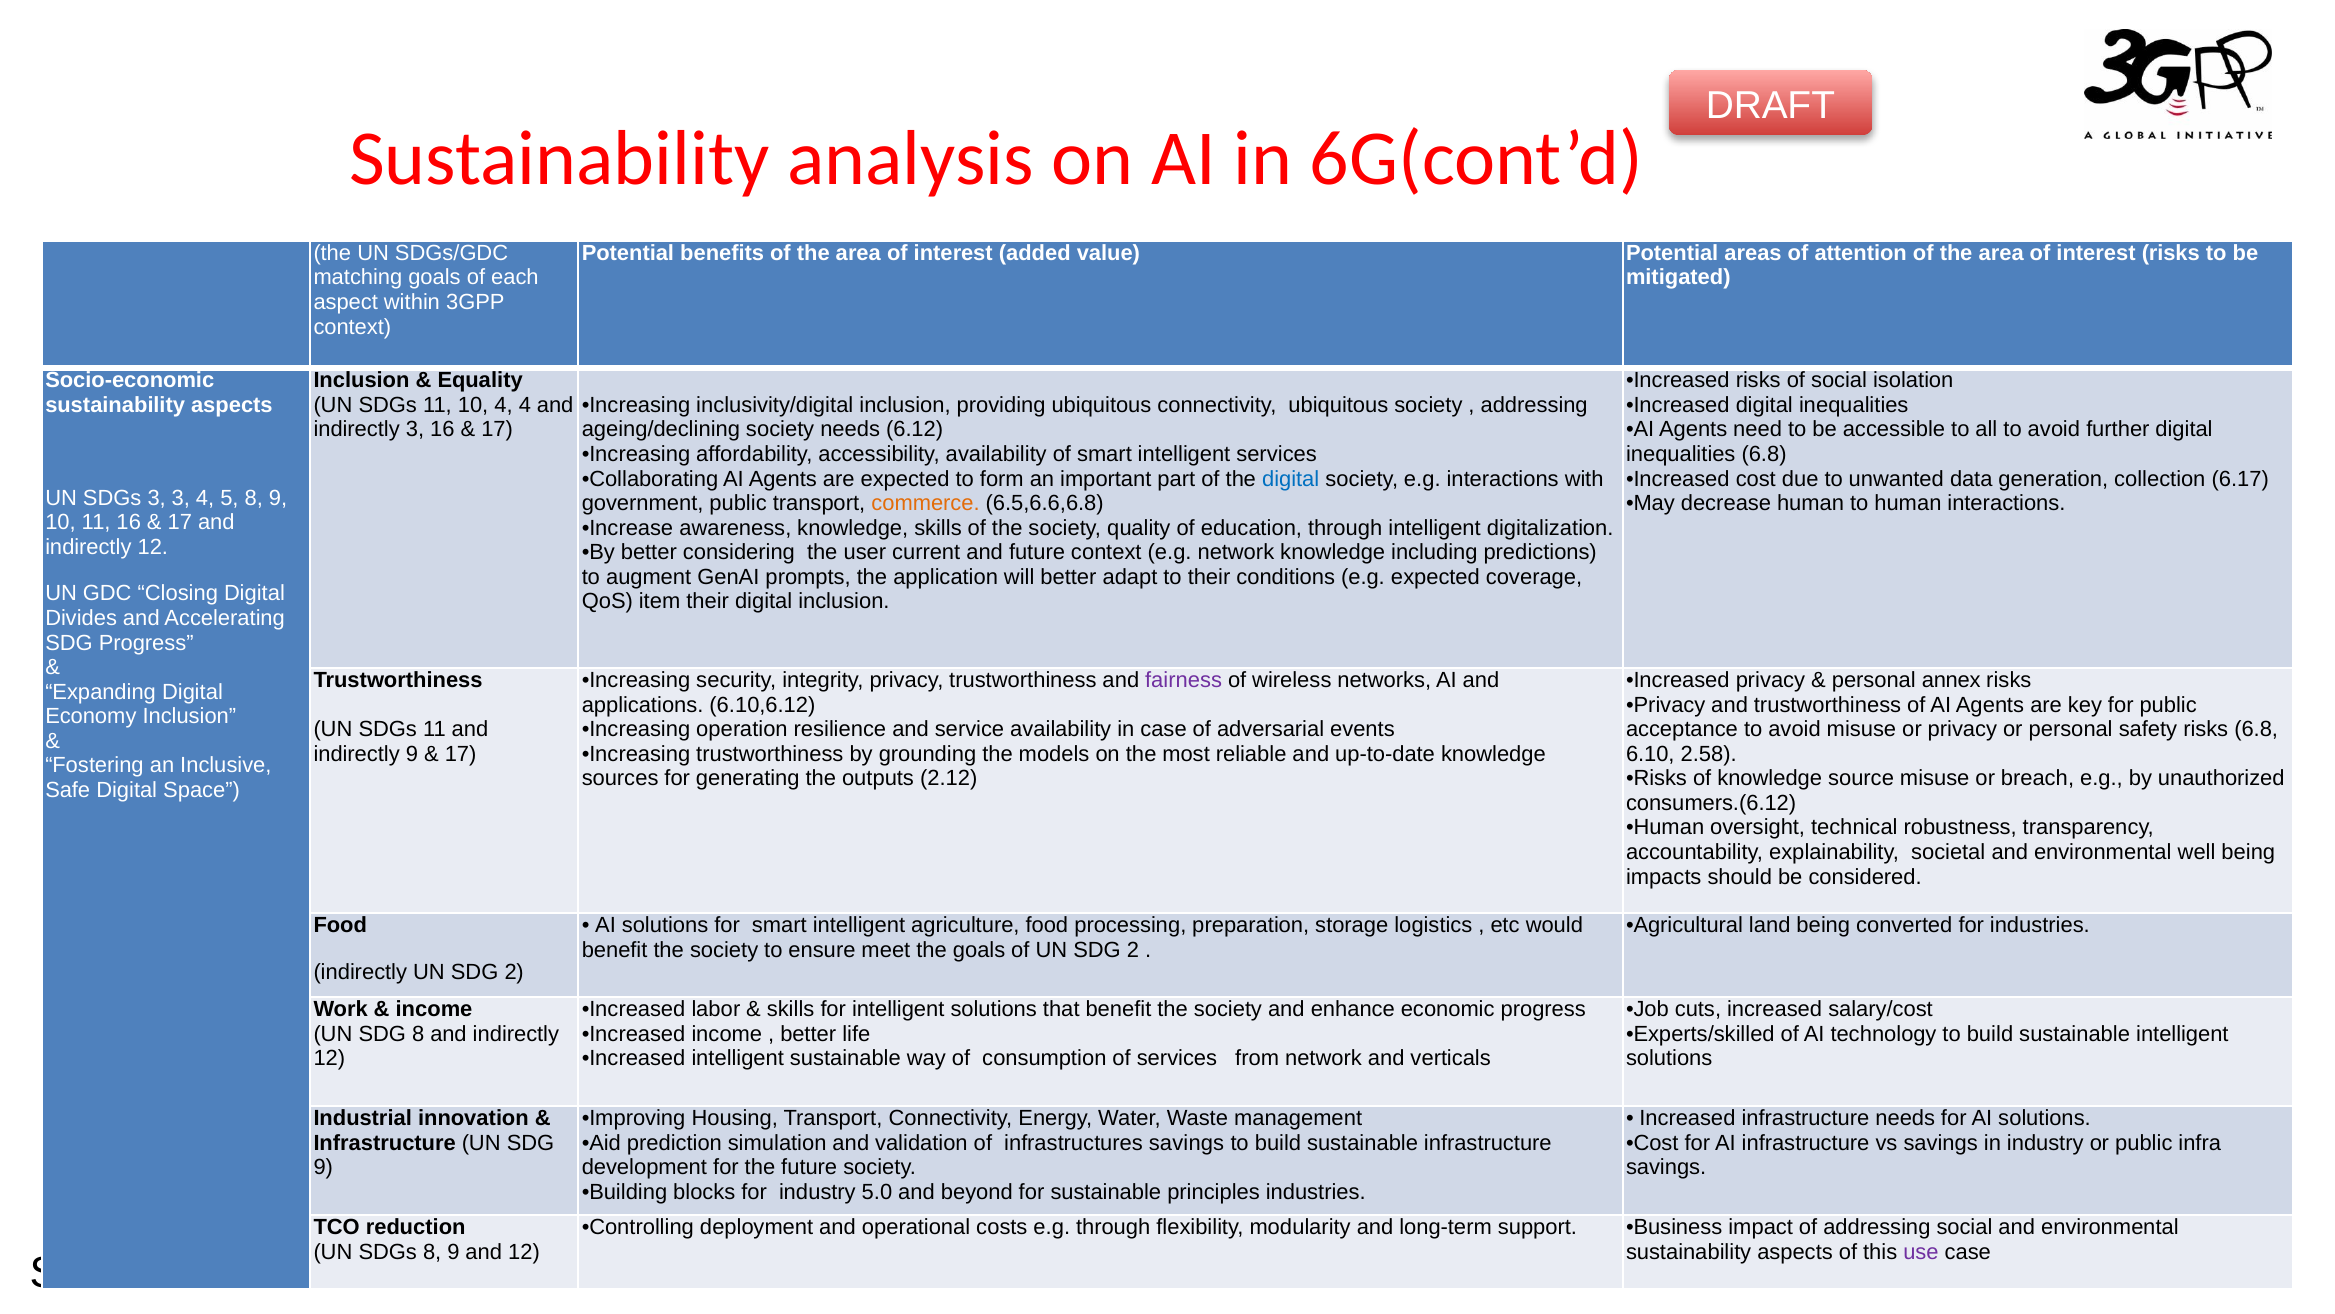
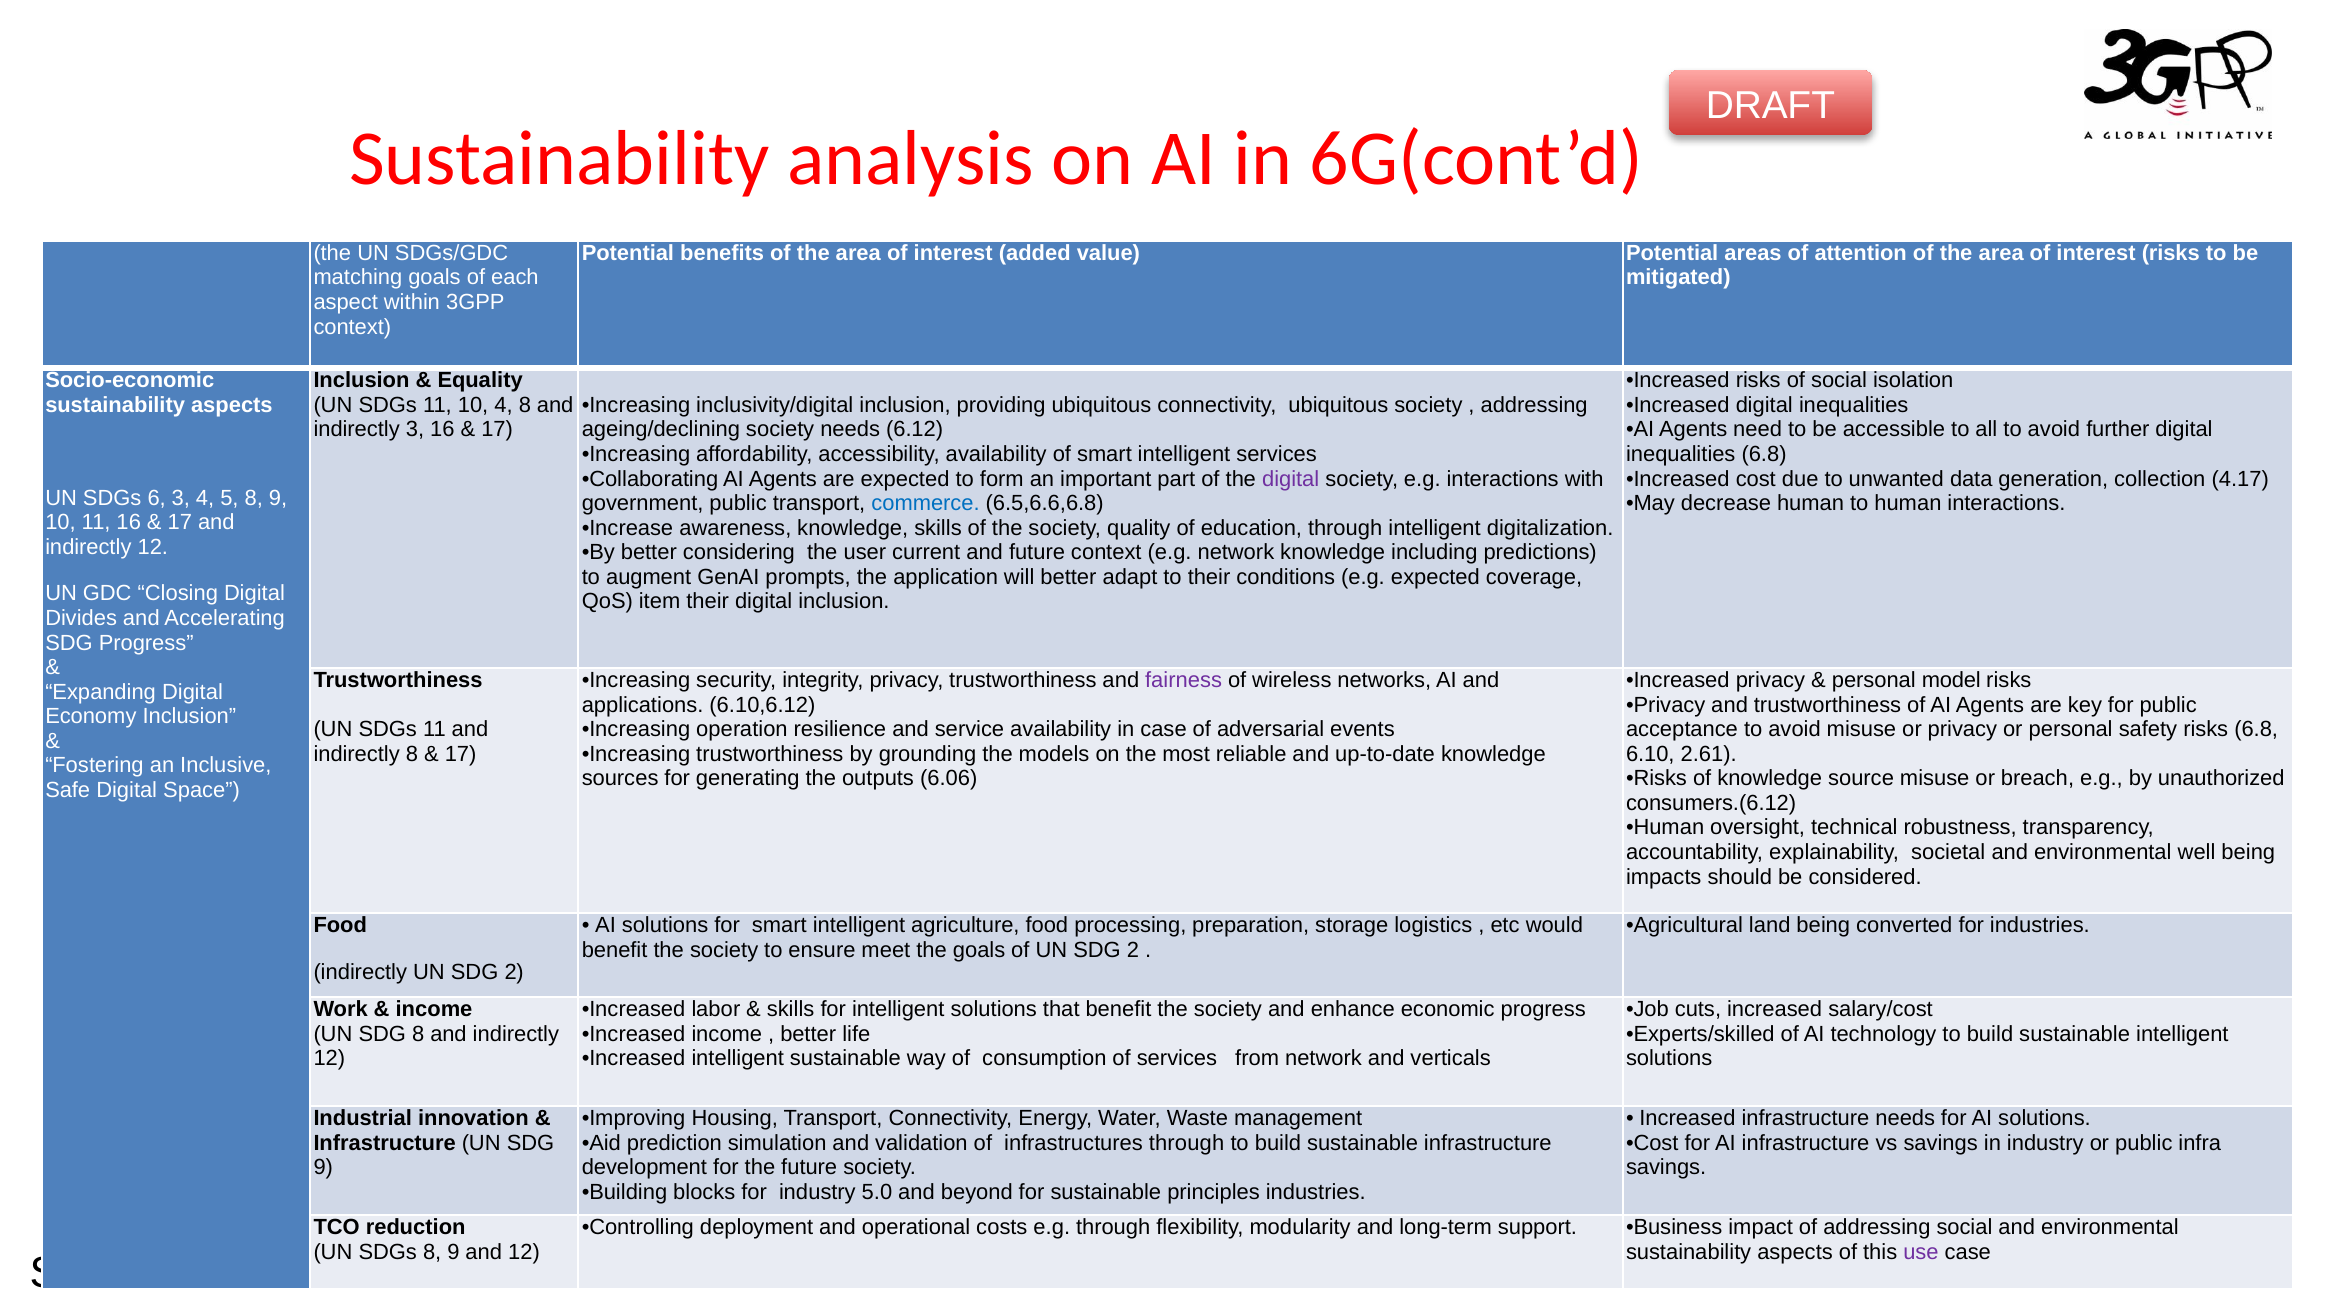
4 4: 4 -> 8
digital at (1291, 479) colour: blue -> purple
6.17: 6.17 -> 4.17
SDGs 3: 3 -> 6
commerce colour: orange -> blue
annex: annex -> model
indirectly 9: 9 -> 8
2.58: 2.58 -> 2.61
2.12: 2.12 -> 6.06
infrastructures savings: savings -> through
